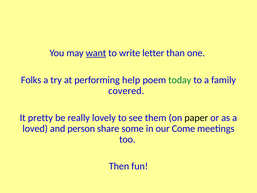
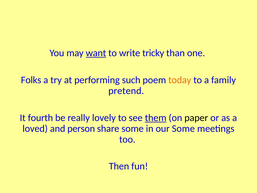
letter: letter -> tricky
help: help -> such
today colour: green -> orange
covered: covered -> pretend
pretty: pretty -> fourth
them underline: none -> present
our Come: Come -> Some
